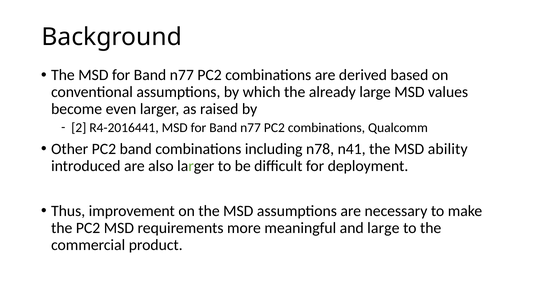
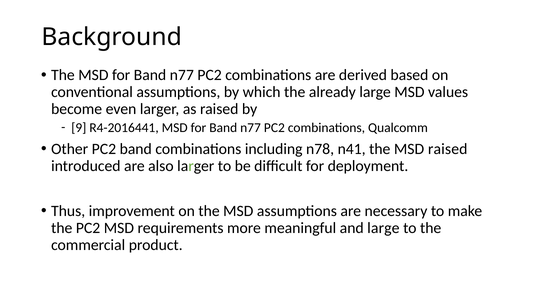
2: 2 -> 9
MSD ability: ability -> raised
